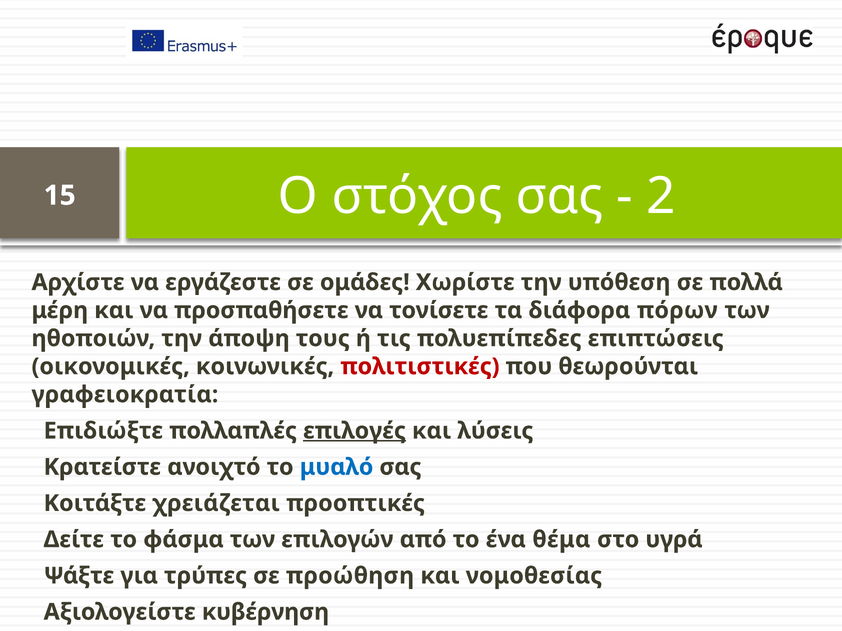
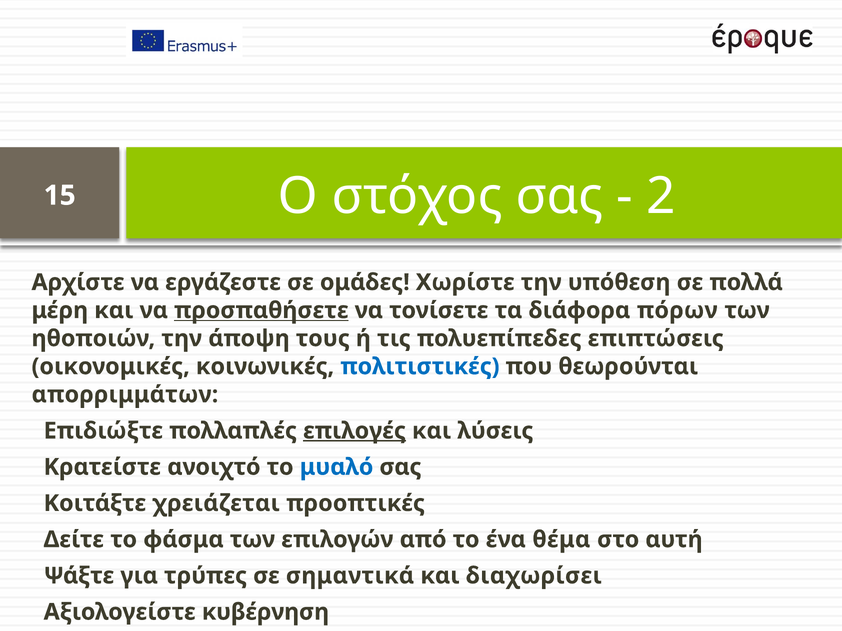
προσπαθήσετε underline: none -> present
πολιτιστικές colour: red -> blue
γραφειοκρατία: γραφειοκρατία -> απορριμμάτων
υγρά: υγρά -> αυτή
προώθηση: προώθηση -> σημαντικά
νομοθεσίας: νομοθεσίας -> διαχωρίσει
